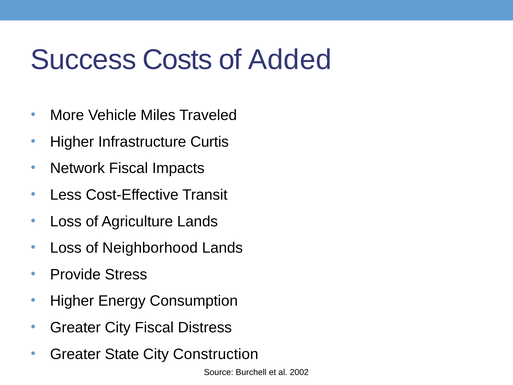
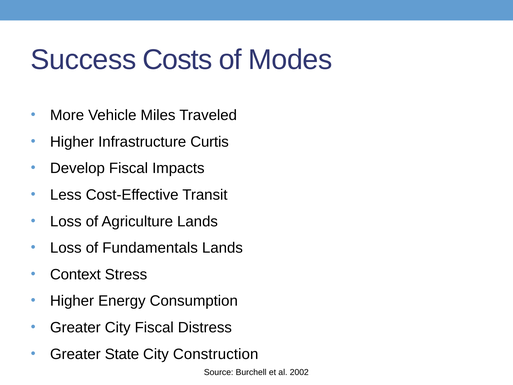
Added: Added -> Modes
Network: Network -> Develop
Neighborhood: Neighborhood -> Fundamentals
Provide: Provide -> Context
